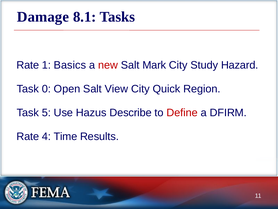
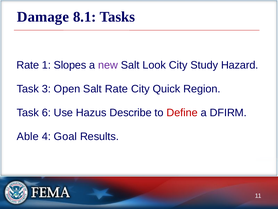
Basics: Basics -> Slopes
new colour: red -> purple
Mark: Mark -> Look
0: 0 -> 3
Salt View: View -> Rate
5: 5 -> 6
Rate at (28, 136): Rate -> Able
Time: Time -> Goal
